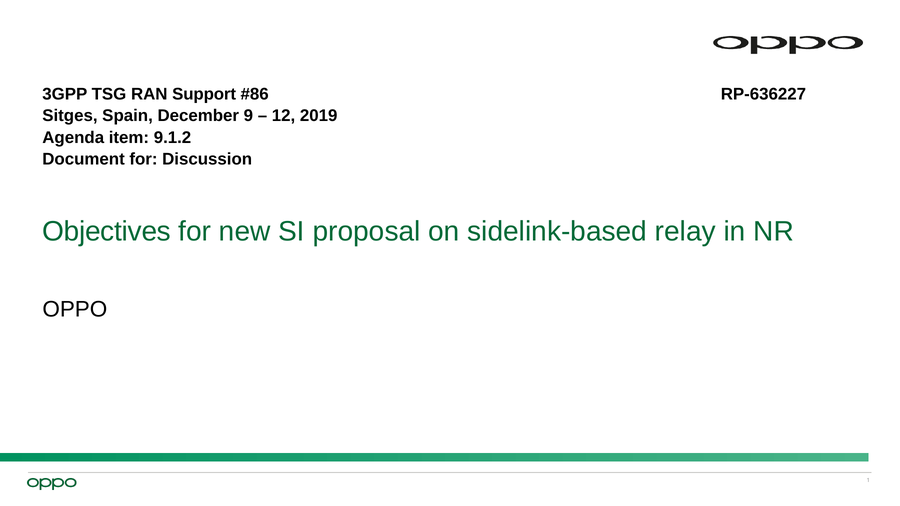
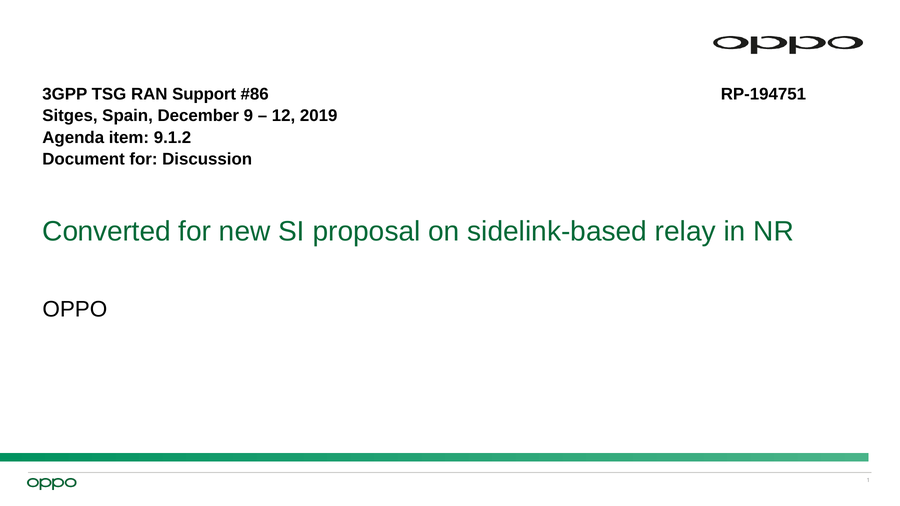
RP-636227: RP-636227 -> RP-194751
Objectives: Objectives -> Converted
